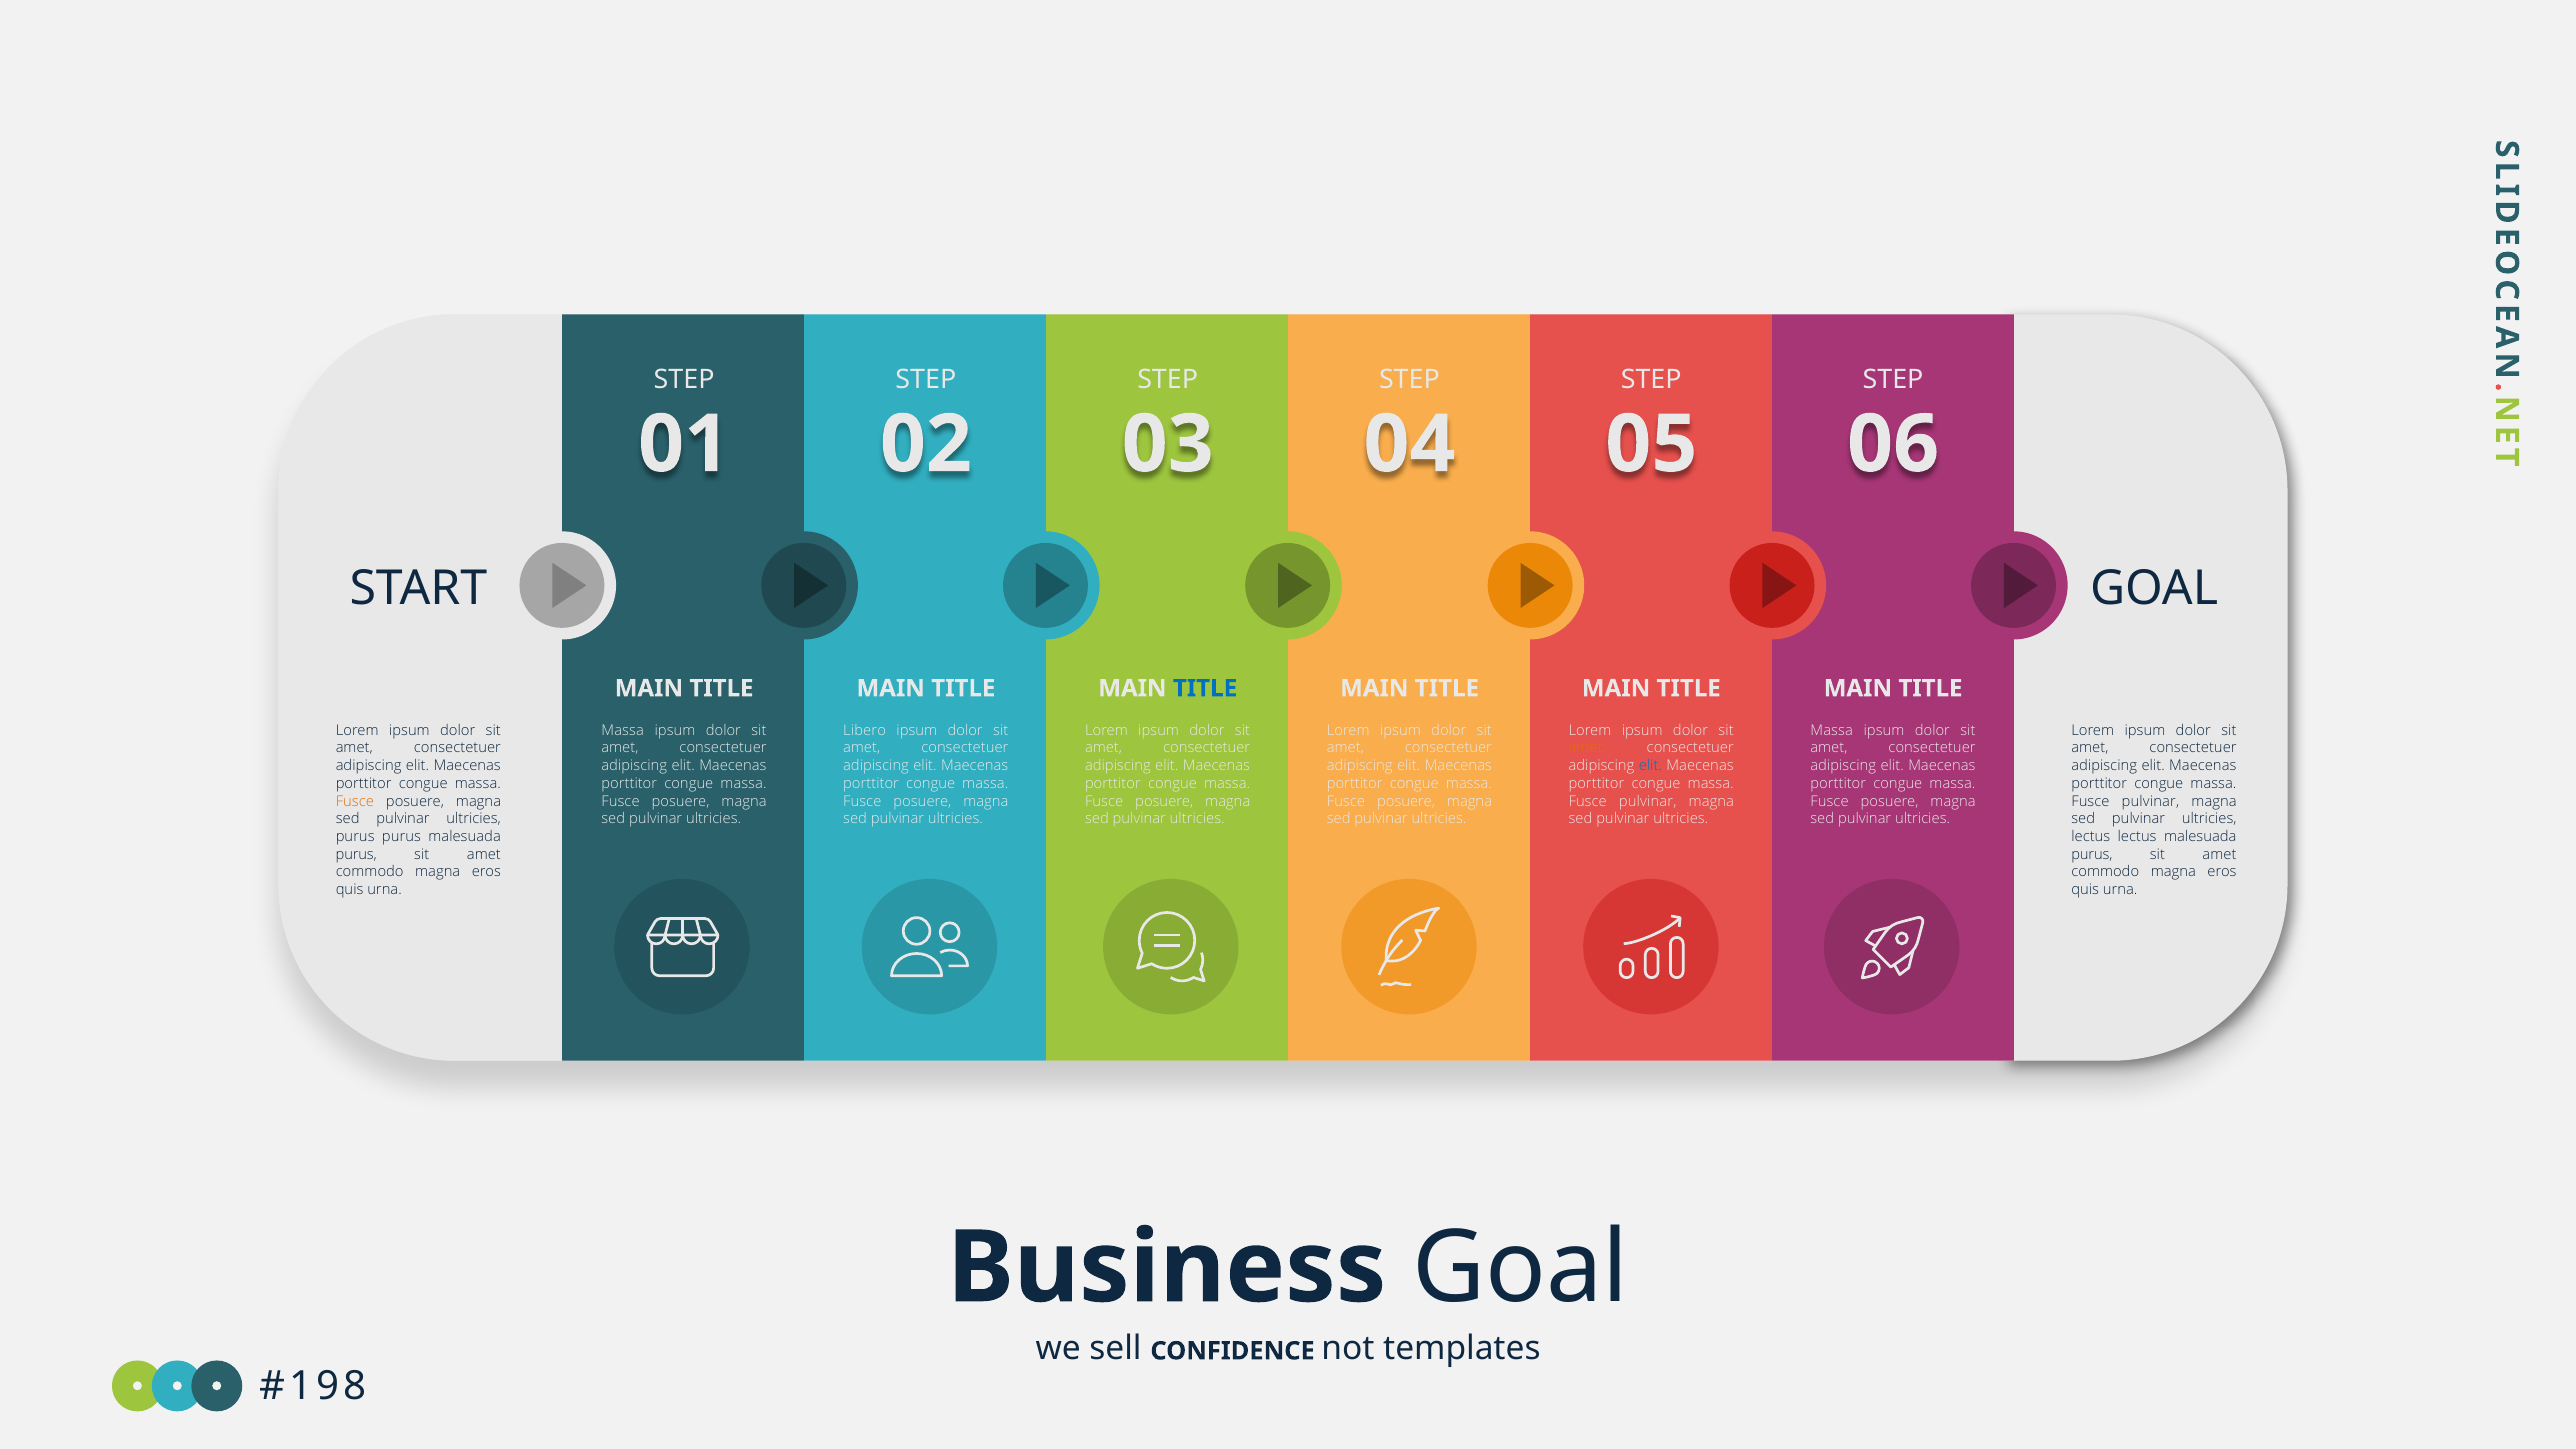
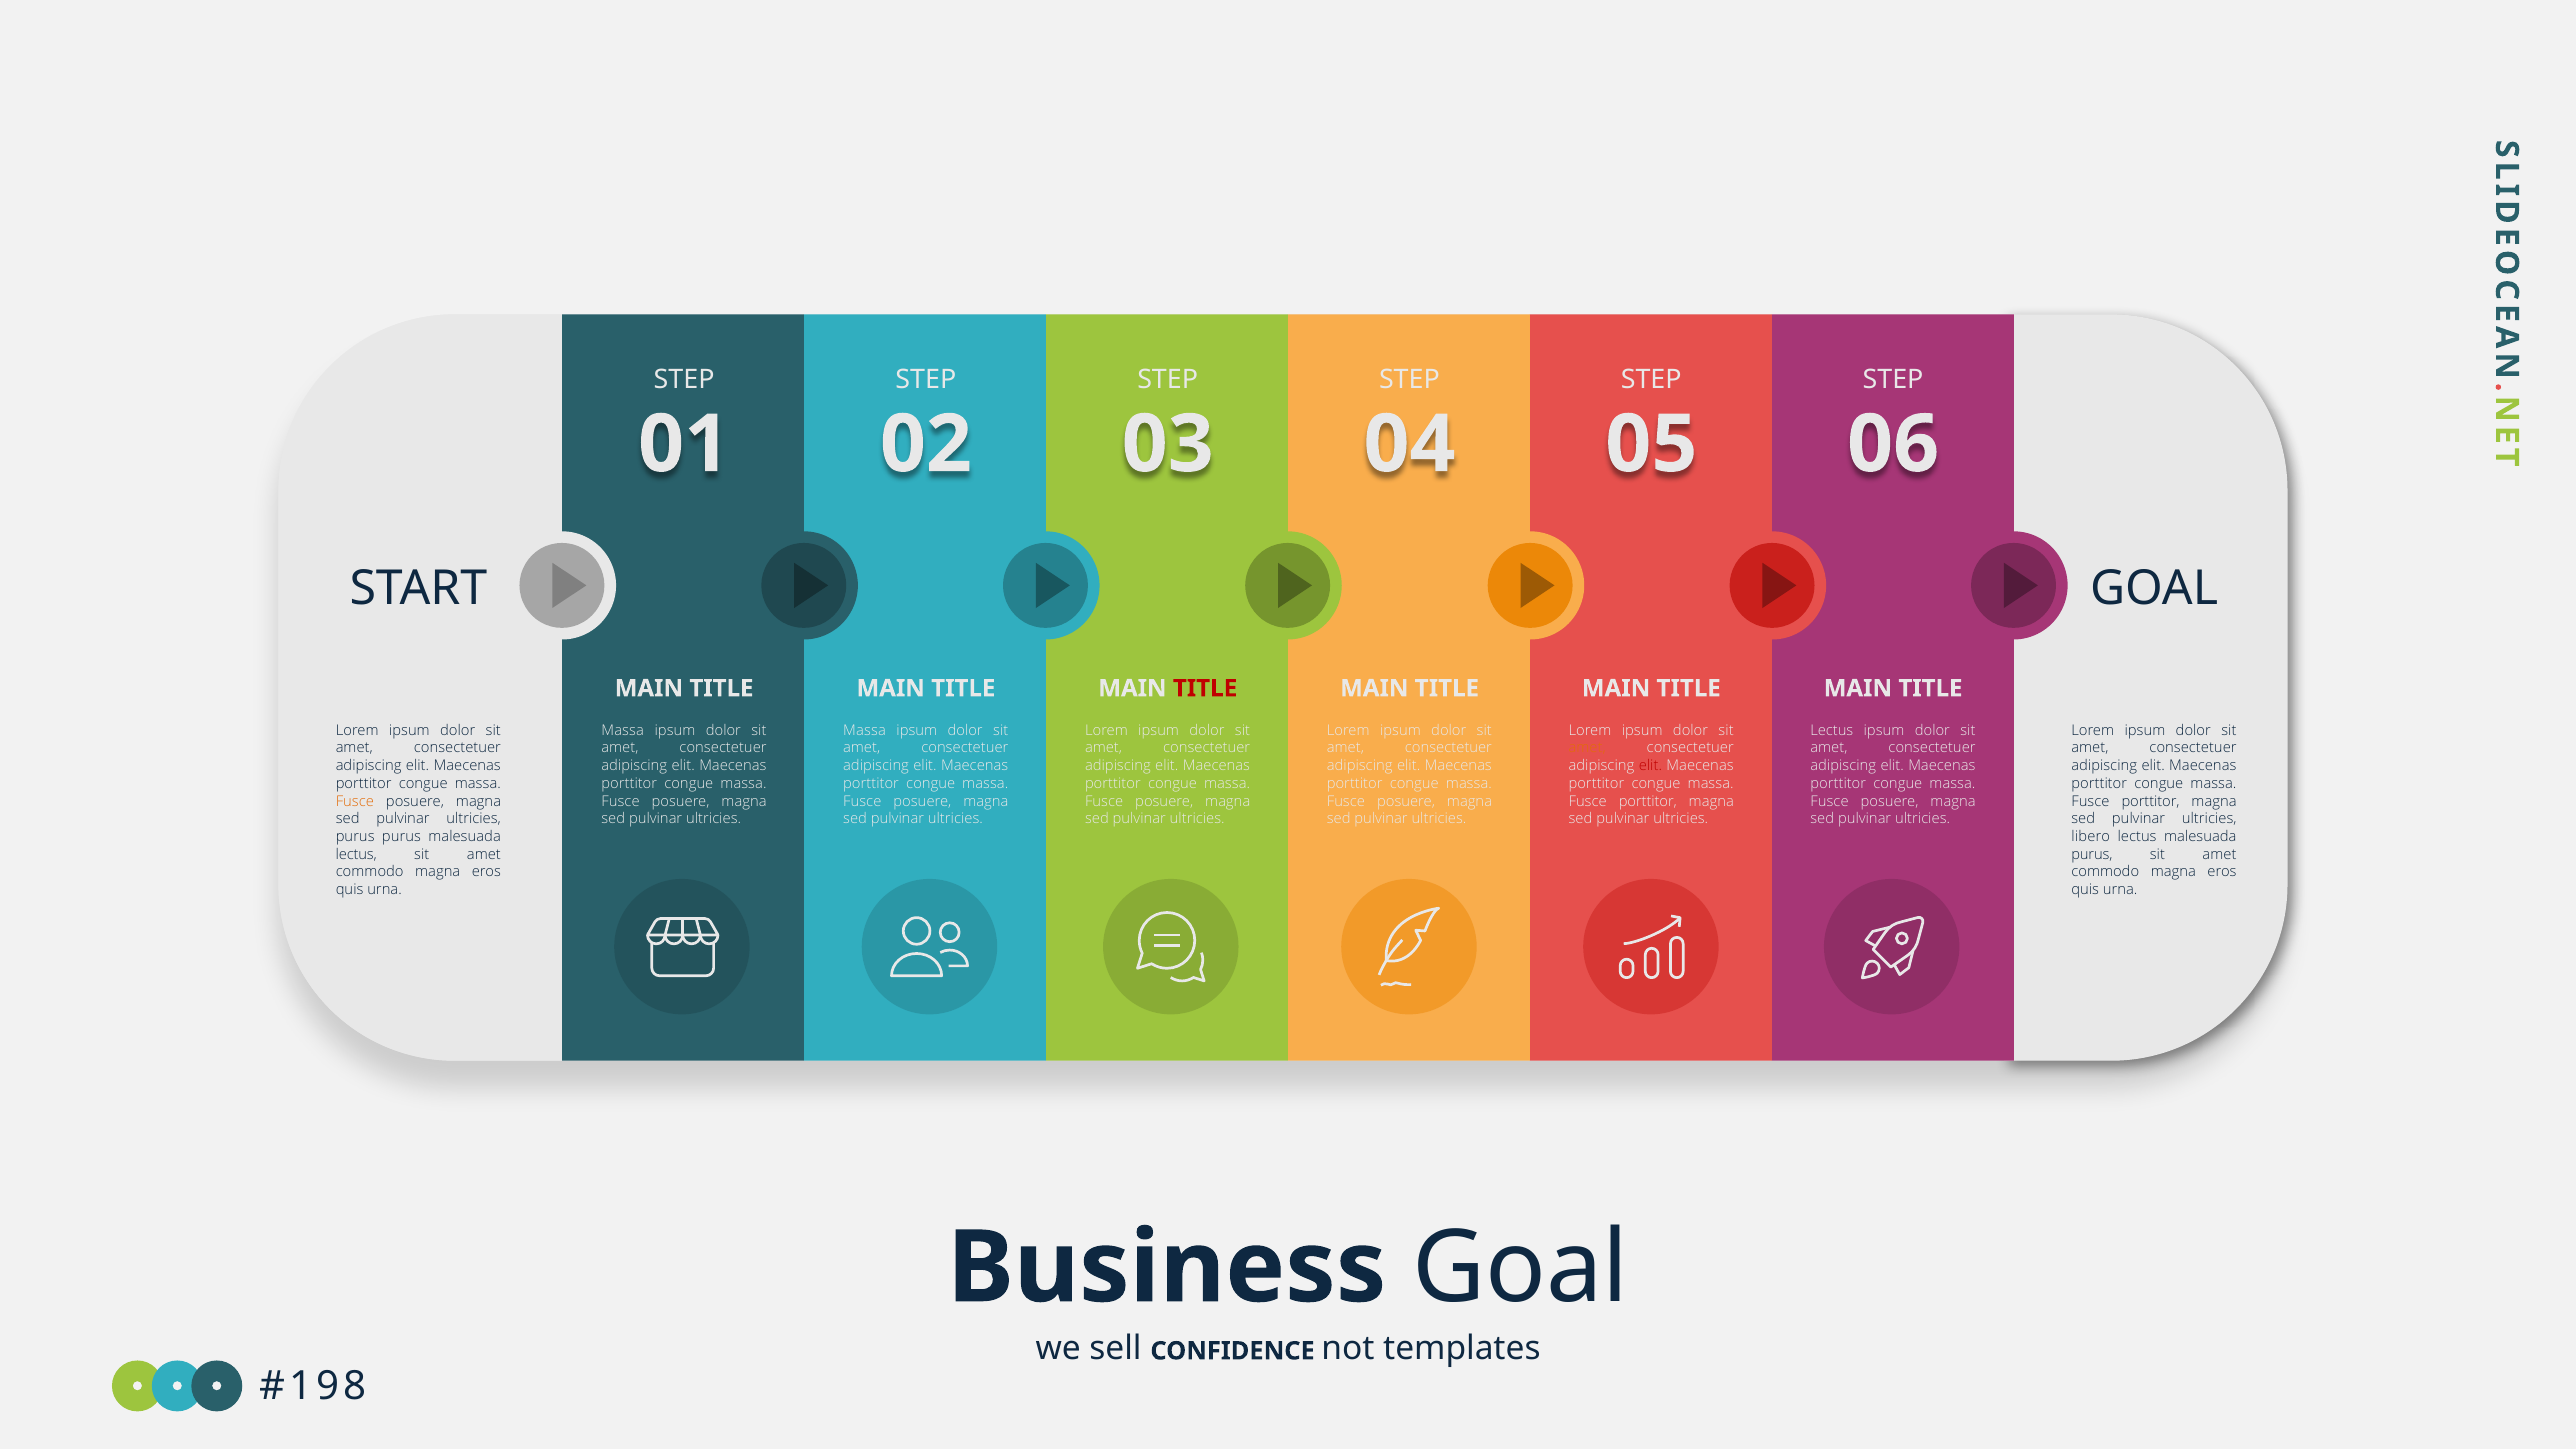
TITLE at (1205, 688) colour: blue -> red
Libero at (865, 730): Libero -> Massa
Massa at (1832, 730): Massa -> Lectus
elit at (1650, 766) colour: blue -> red
pulvinar at (1648, 801): pulvinar -> porttitor
pulvinar at (2150, 801): pulvinar -> porttitor
lectus at (2091, 837): lectus -> libero
purus at (356, 854): purus -> lectus
